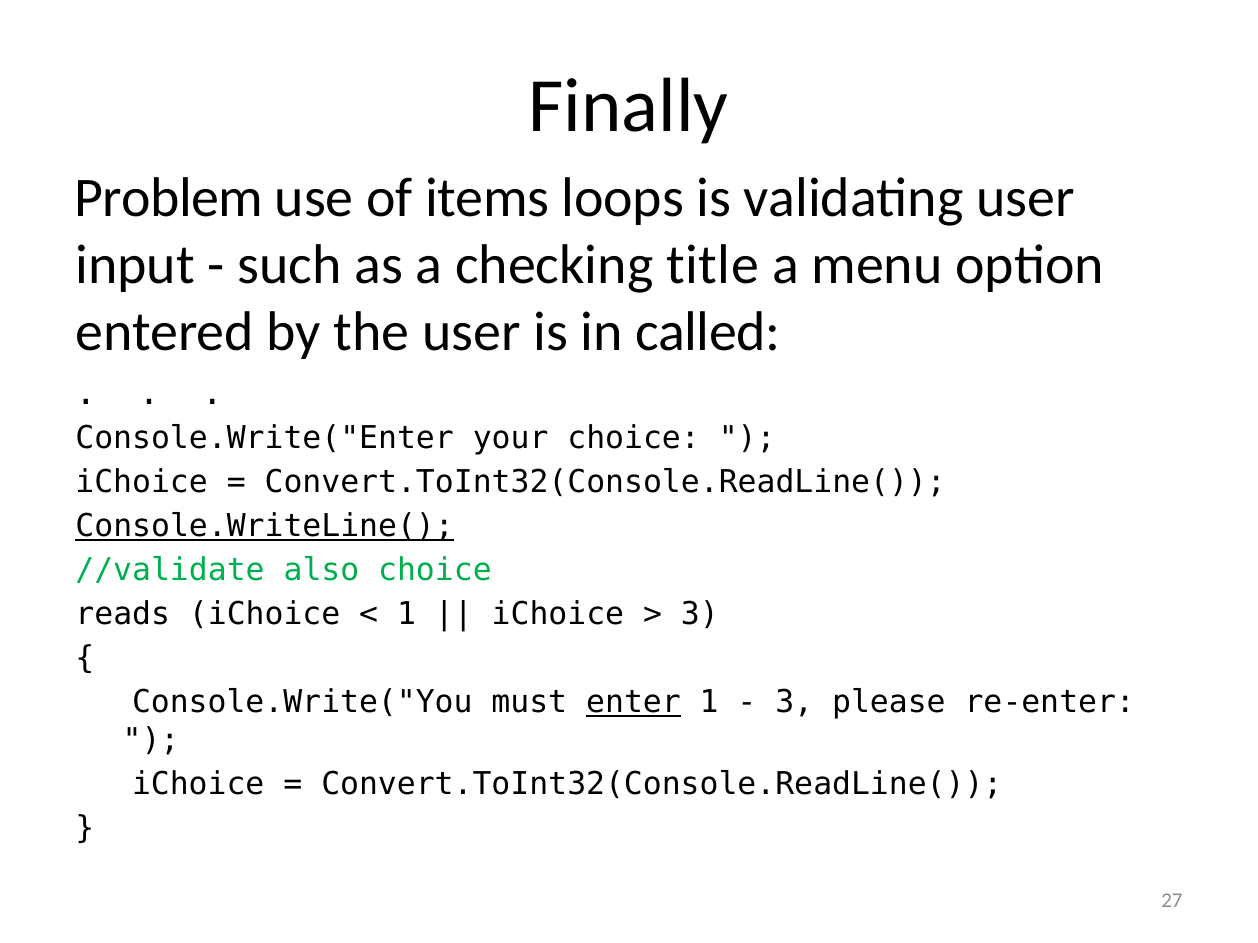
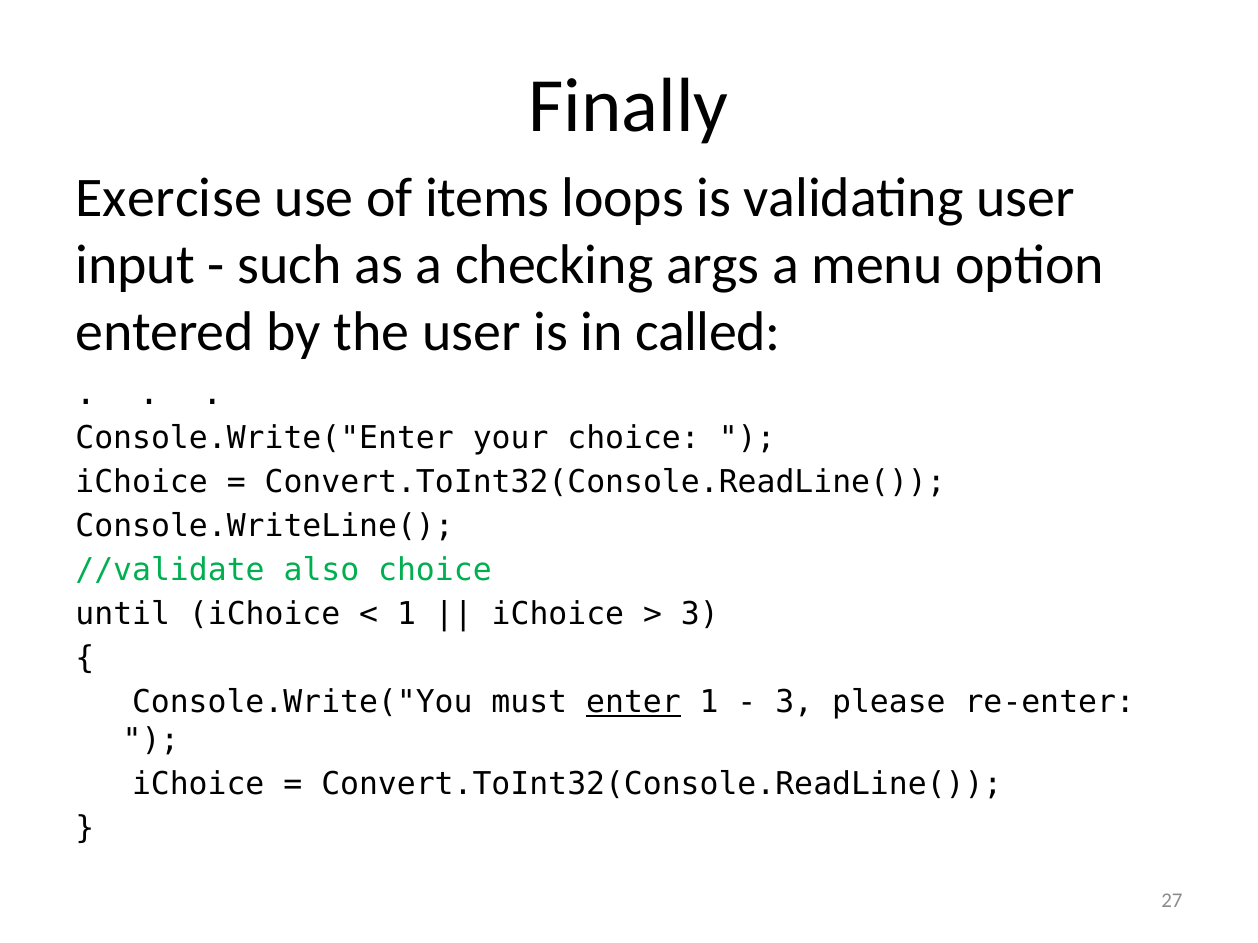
Problem: Problem -> Exercise
title: title -> args
Console.WriteLine( underline: present -> none
reads: reads -> until
